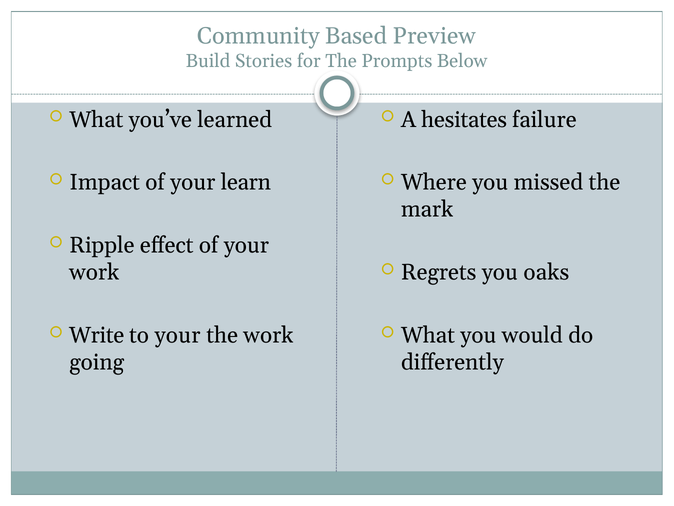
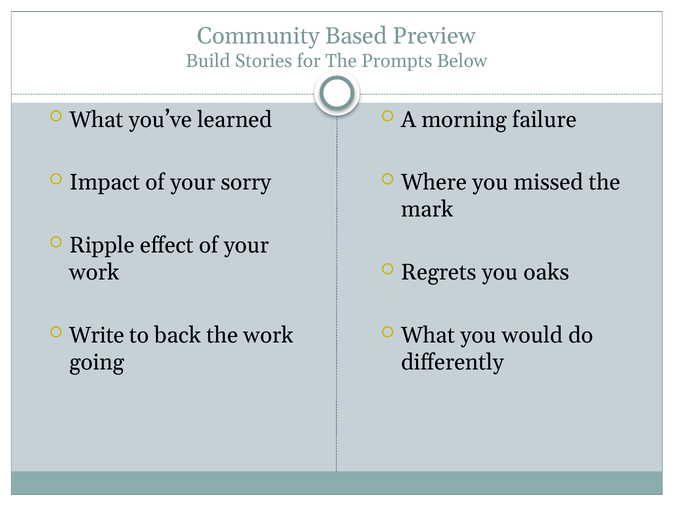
hesitates: hesitates -> morning
learn: learn -> sorry
to your: your -> back
